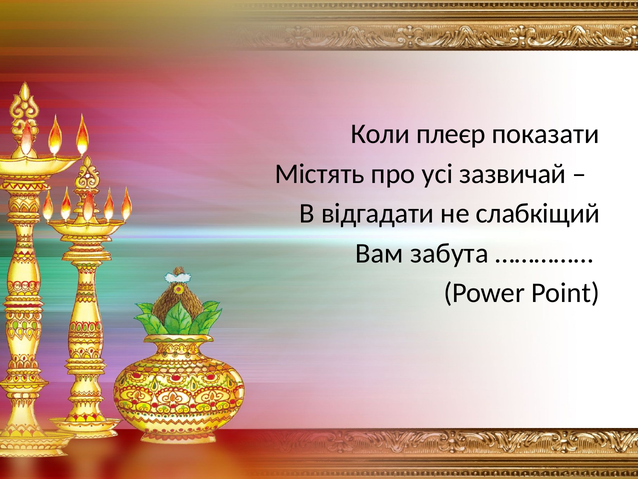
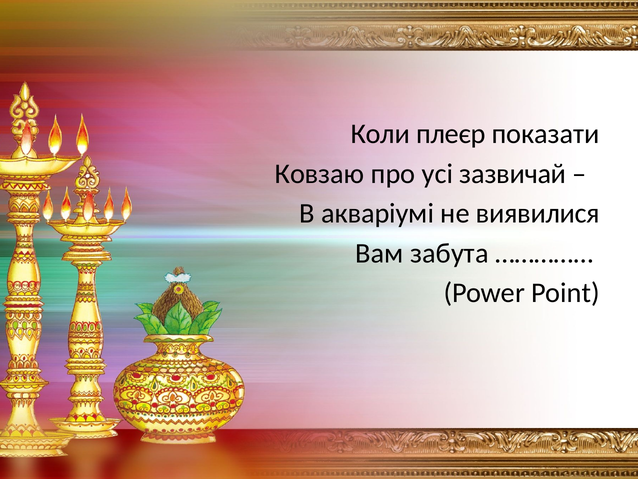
Містять: Містять -> Ковзаю
відгадати: відгадати -> акваріумі
слабкіщий: слабкіщий -> виявилися
